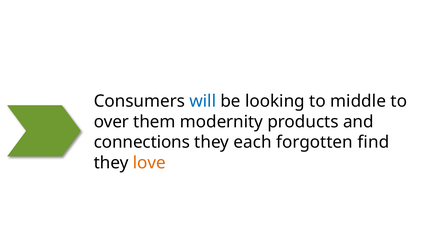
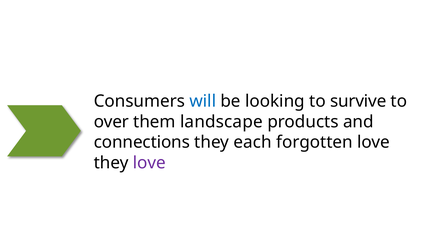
middle: middle -> survive
modernity: modernity -> landscape
forgotten find: find -> love
love at (149, 163) colour: orange -> purple
